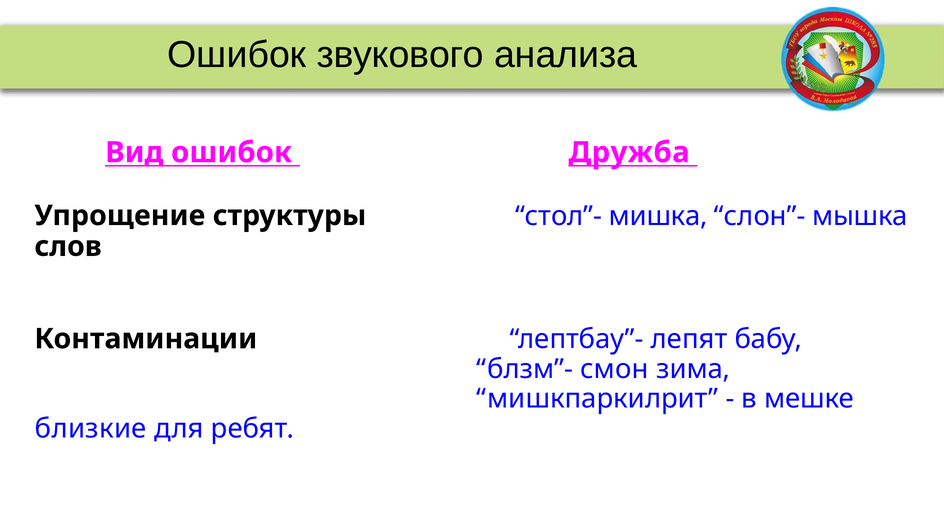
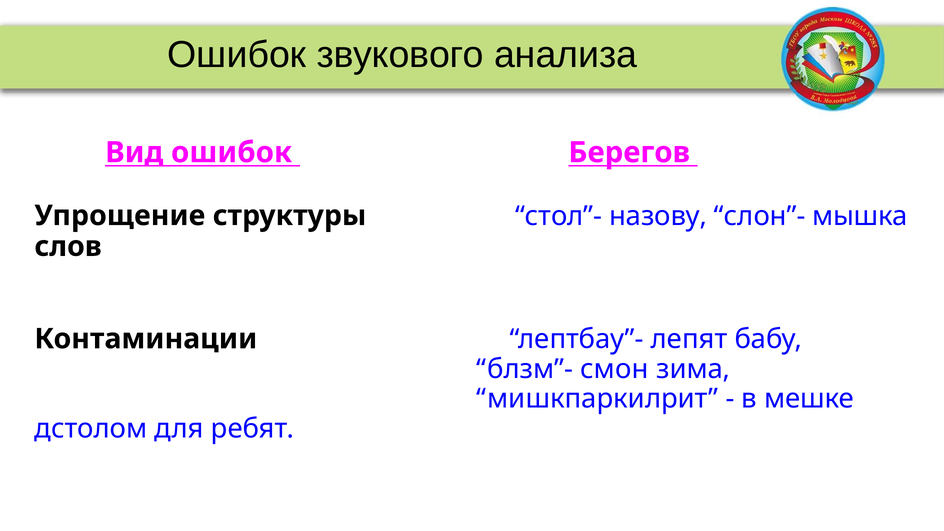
Дружба: Дружба -> Берегов
мишка: мишка -> назову
близкие: близкие -> дстолом
